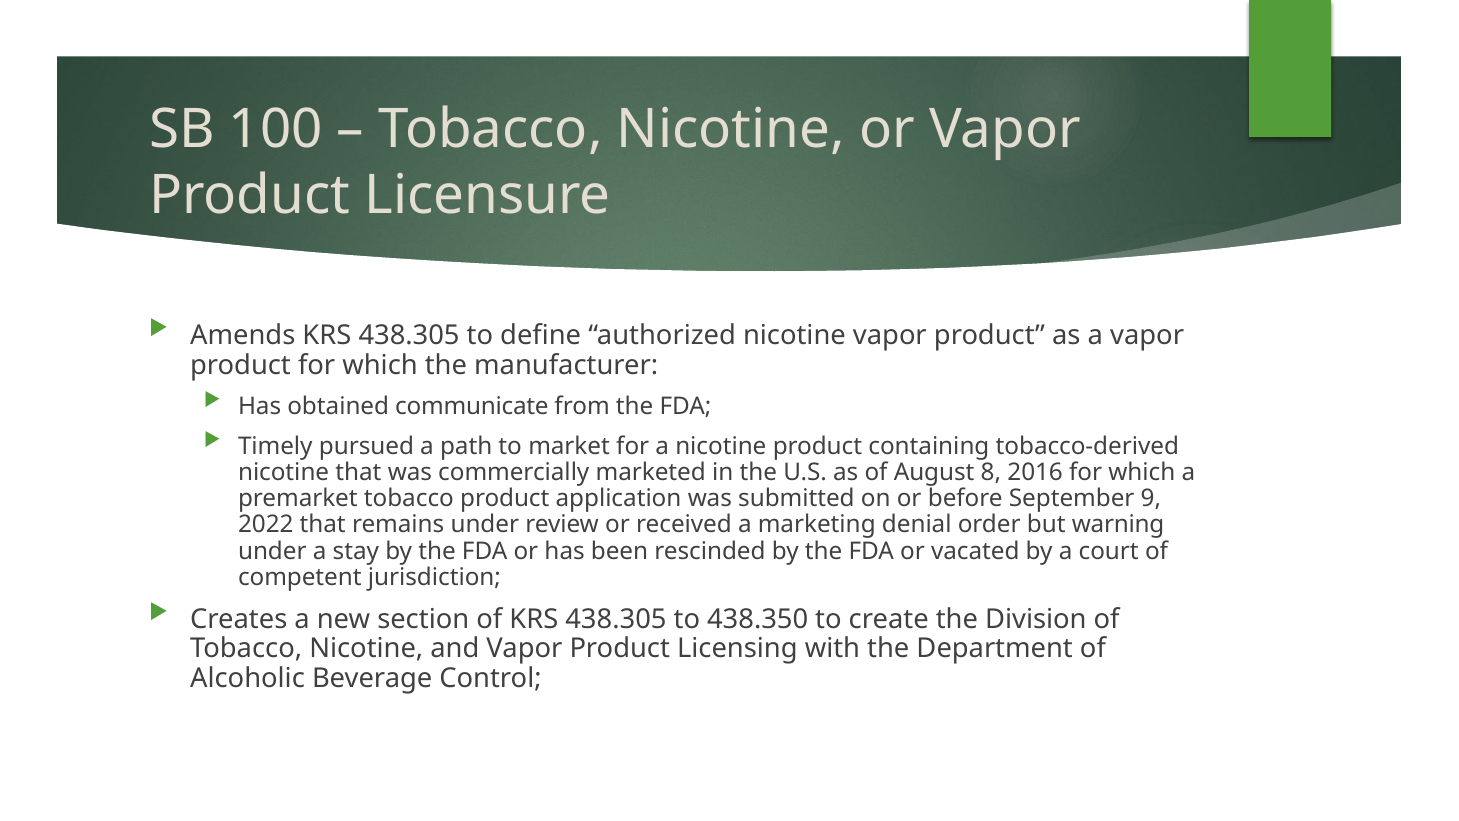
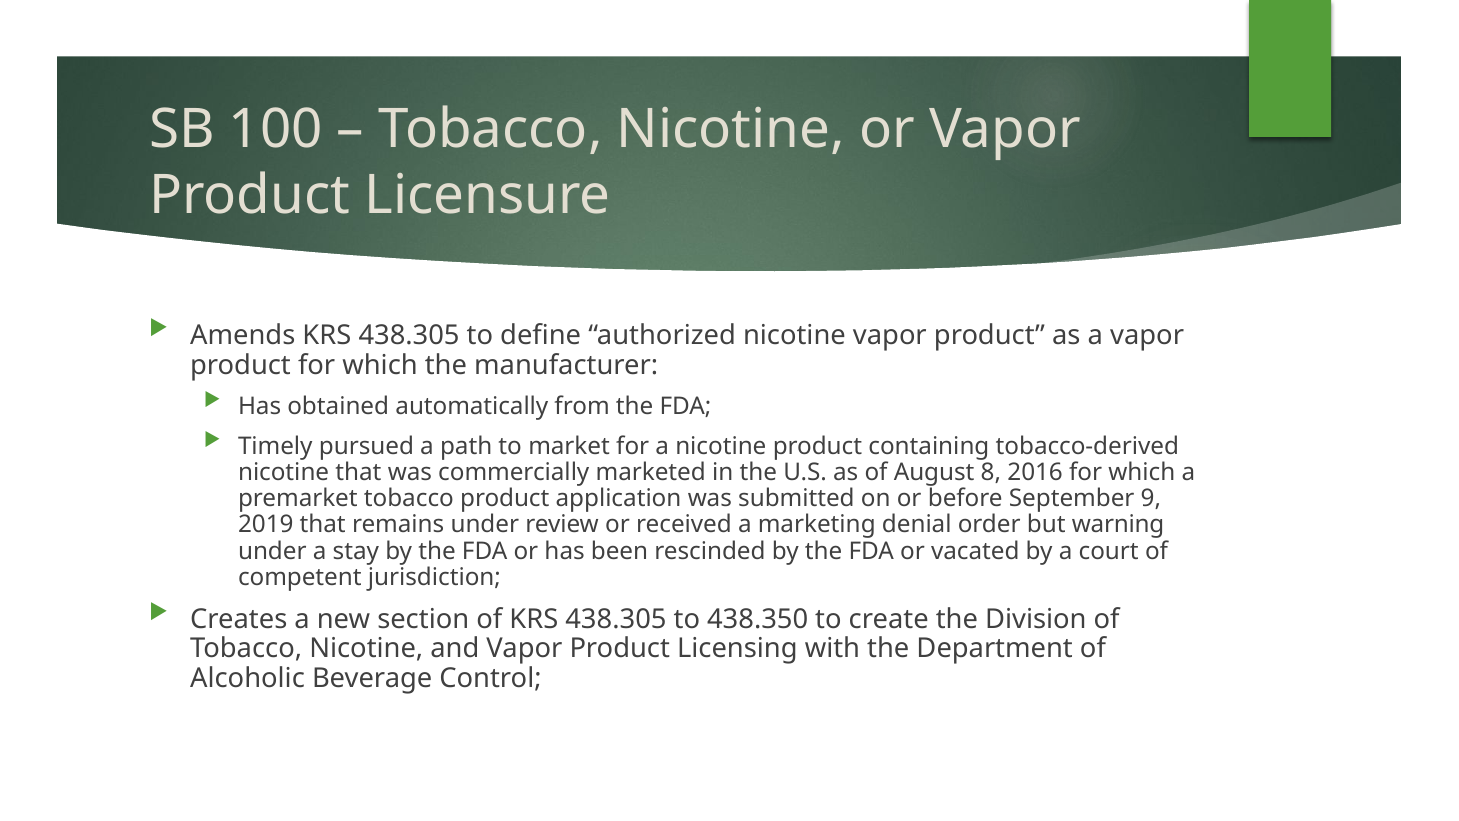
communicate: communicate -> automatically
2022: 2022 -> 2019
